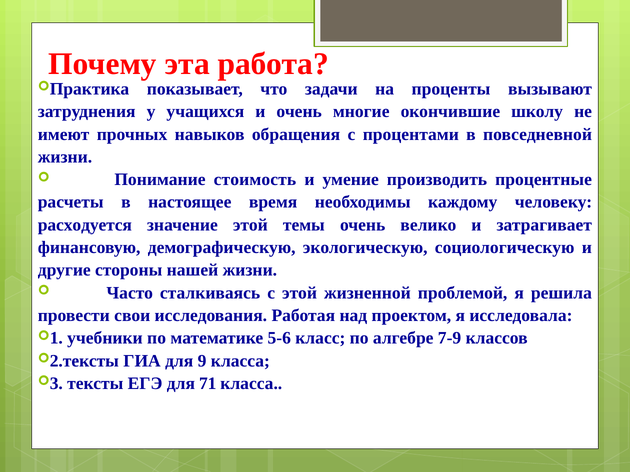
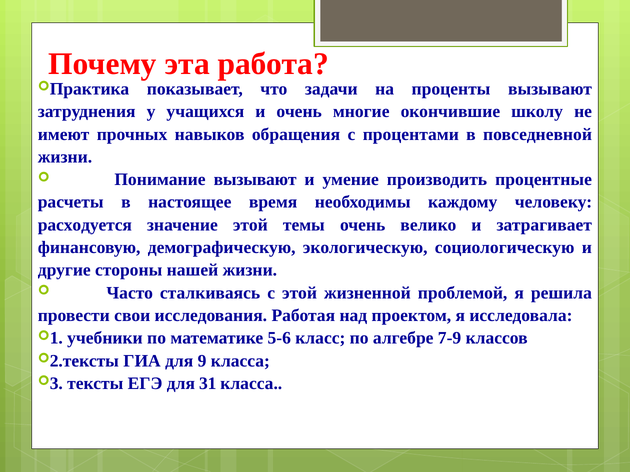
Понимание стоимость: стоимость -> вызывают
71: 71 -> 31
